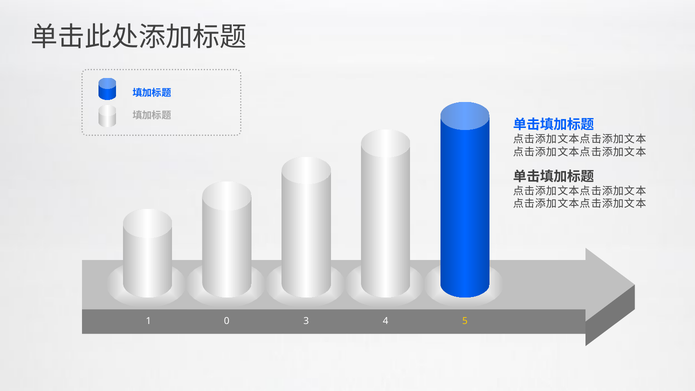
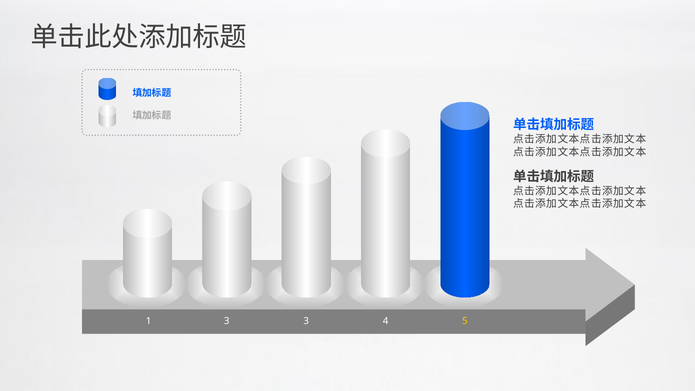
1 0: 0 -> 3
